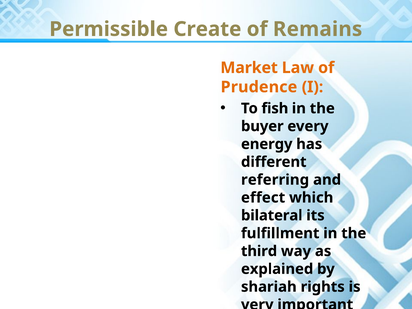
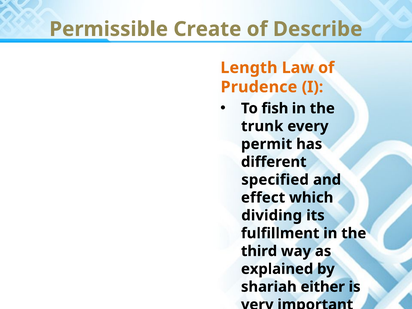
Remains: Remains -> Describe
Market: Market -> Length
buyer: buyer -> trunk
energy: energy -> permit
referring: referring -> specified
bilateral: bilateral -> dividing
rights: rights -> either
